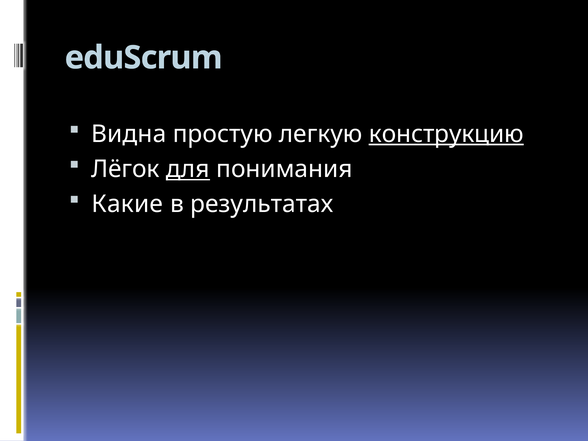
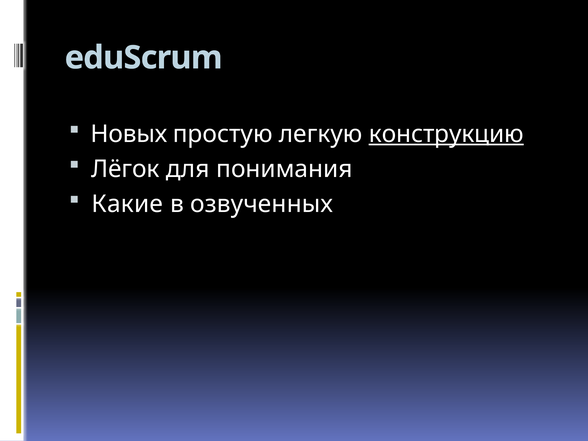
Видна: Видна -> Новых
для underline: present -> none
результатах: результатах -> озвученных
